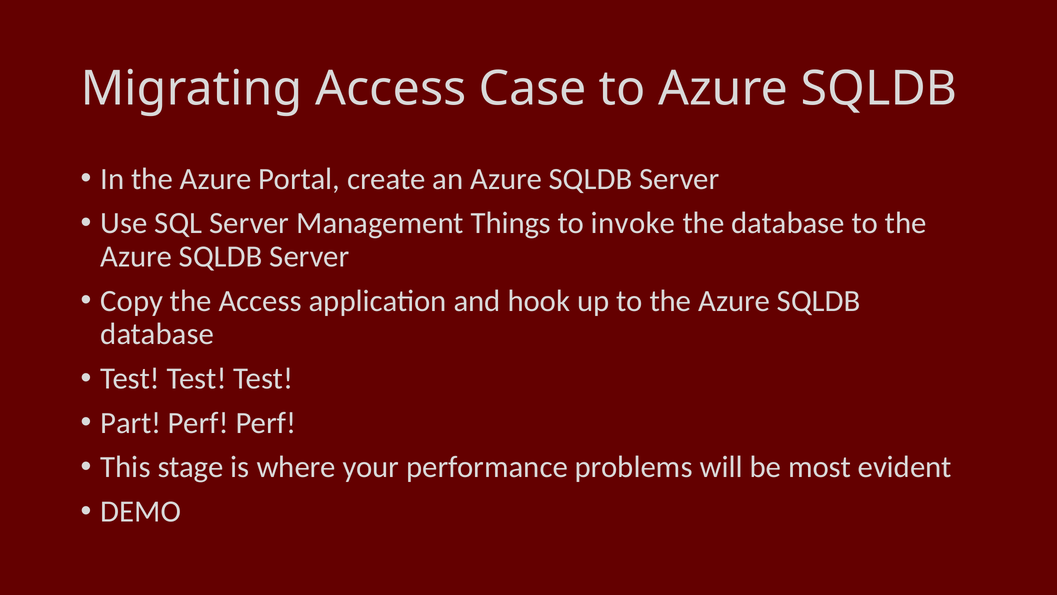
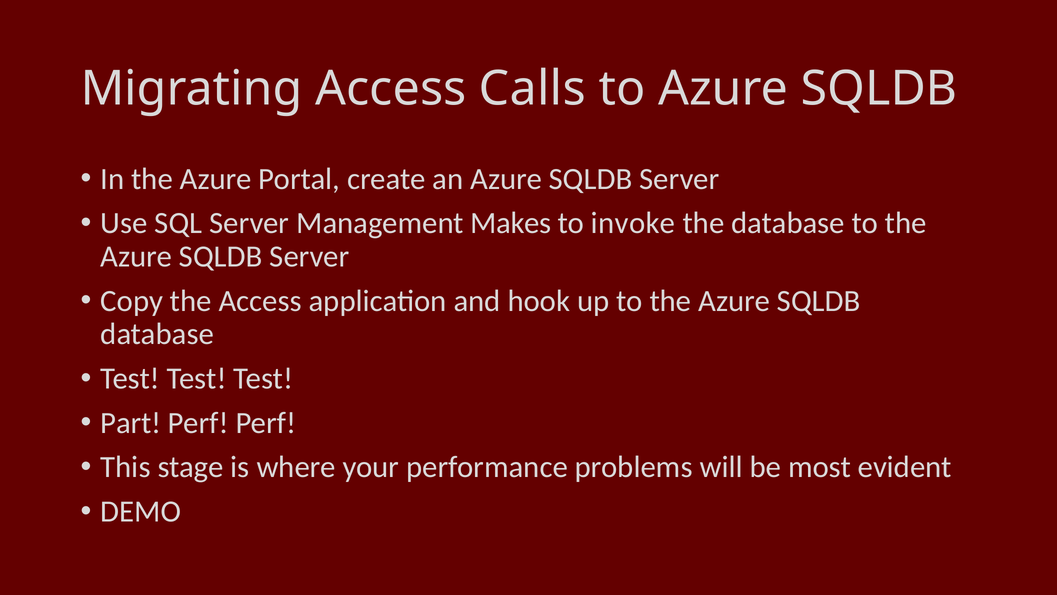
Case: Case -> Calls
Things: Things -> Makes
